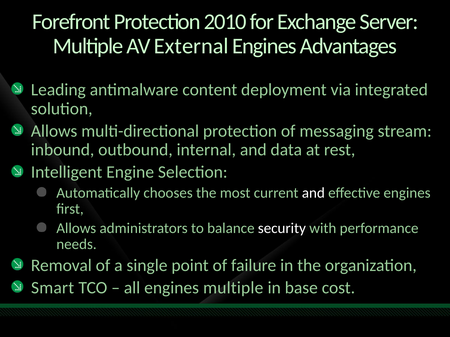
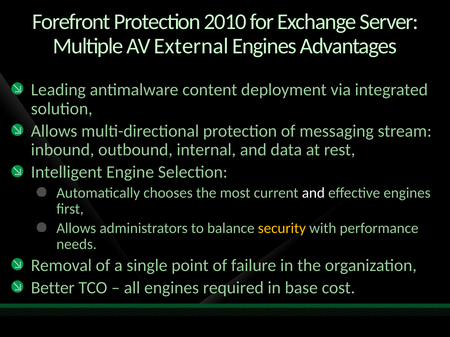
security colour: white -> yellow
Smart: Smart -> Better
engines multiple: multiple -> required
